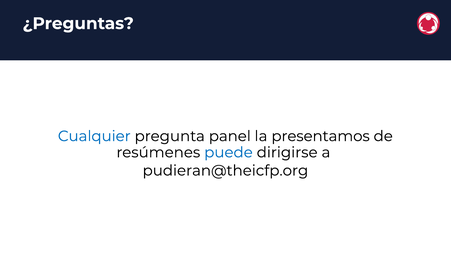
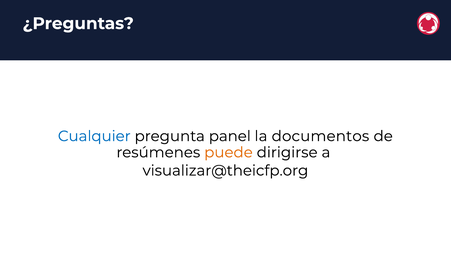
presentamos: presentamos -> documentos
puede colour: blue -> orange
pudieran@theicfp.org: pudieran@theicfp.org -> visualizar@theicfp.org
